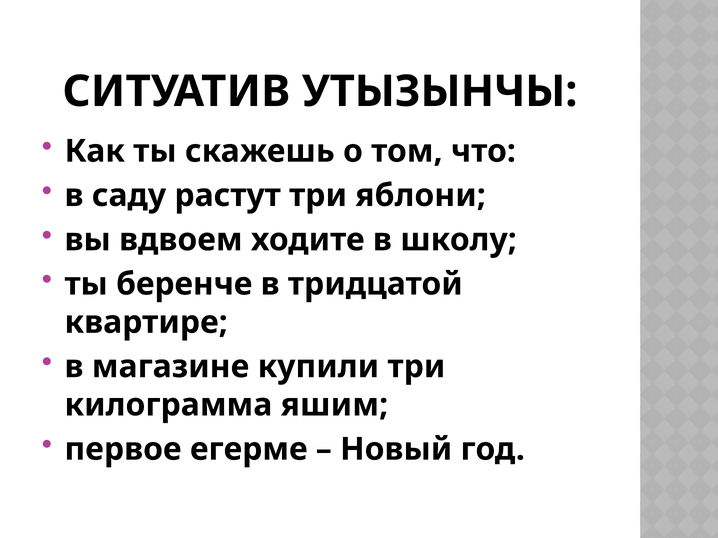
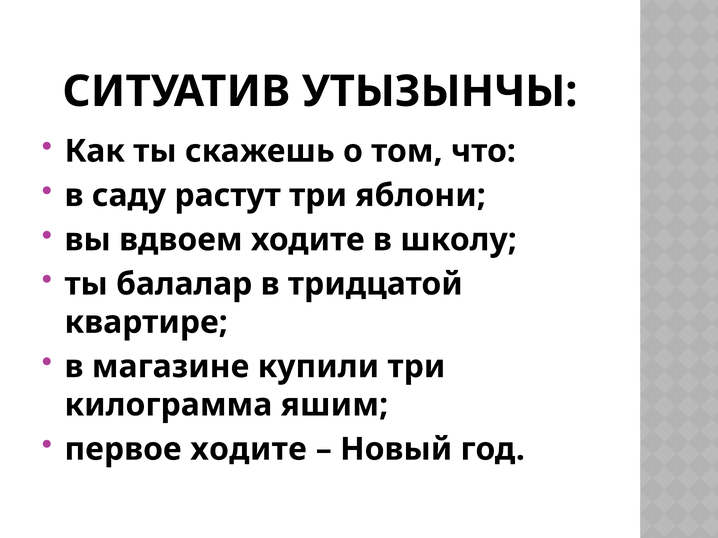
беренче: беренче -> балалар
первое егерме: егерме -> ходите
